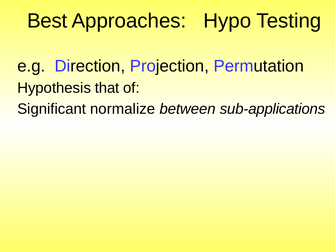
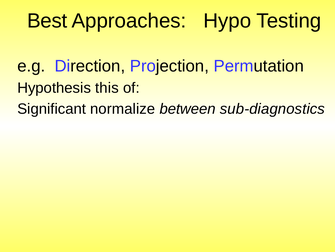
that: that -> this
sub-applications: sub-applications -> sub-diagnostics
